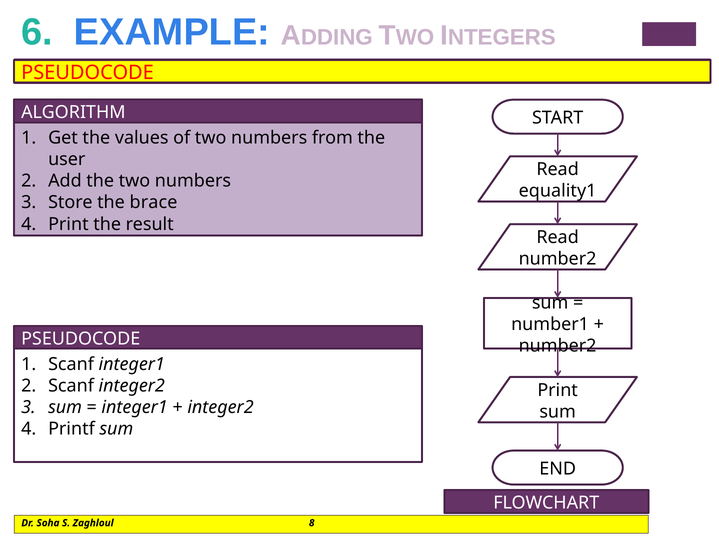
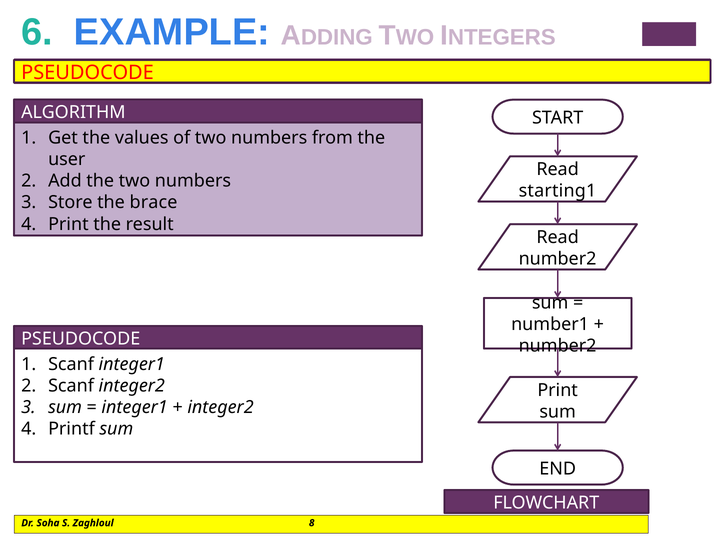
equality1: equality1 -> starting1
